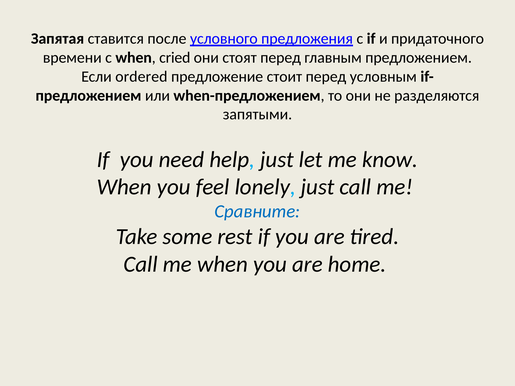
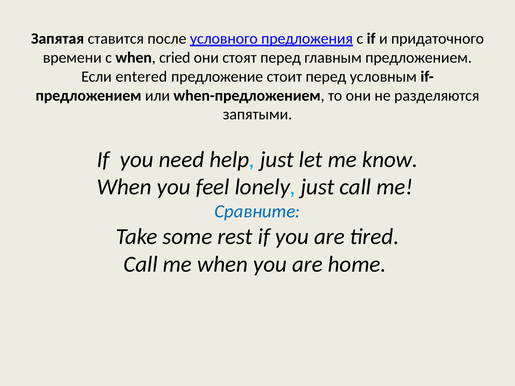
ordered: ordered -> entered
